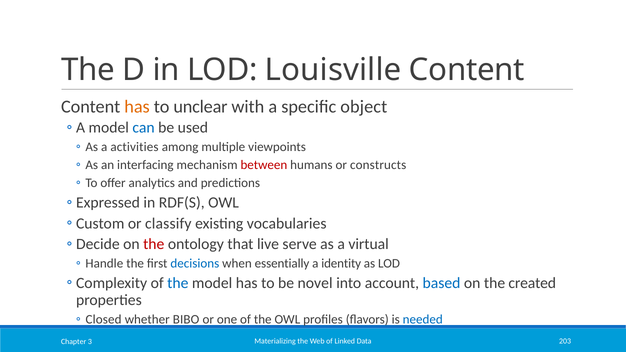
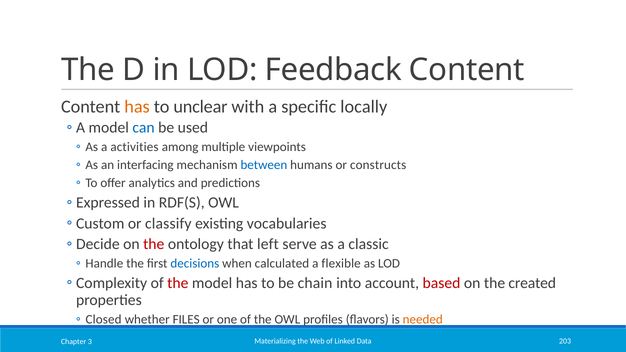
Louisville: Louisville -> Feedback
object: object -> locally
between colour: red -> blue
live: live -> left
virtual: virtual -> classic
essentially: essentially -> calculated
identity: identity -> flexible
the at (178, 283) colour: blue -> red
novel: novel -> chain
based colour: blue -> red
BIBO: BIBO -> FILES
needed colour: blue -> orange
